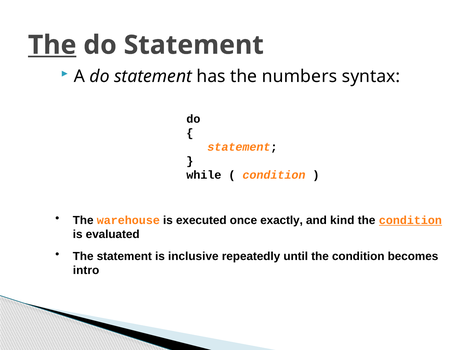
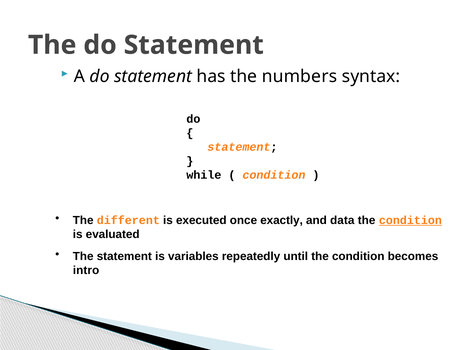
The at (52, 45) underline: present -> none
warehouse: warehouse -> different
kind: kind -> data
inclusive: inclusive -> variables
